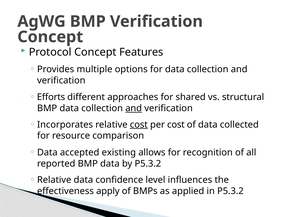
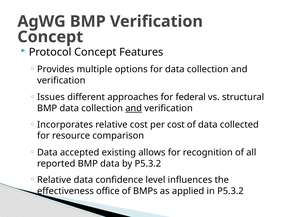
Efforts: Efforts -> Issues
shared: shared -> federal
cost at (139, 125) underline: present -> none
apply: apply -> office
